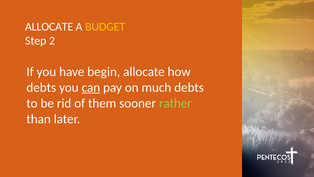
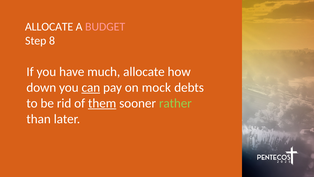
BUDGET colour: yellow -> pink
2: 2 -> 8
begin: begin -> much
debts at (41, 87): debts -> down
much: much -> mock
them underline: none -> present
